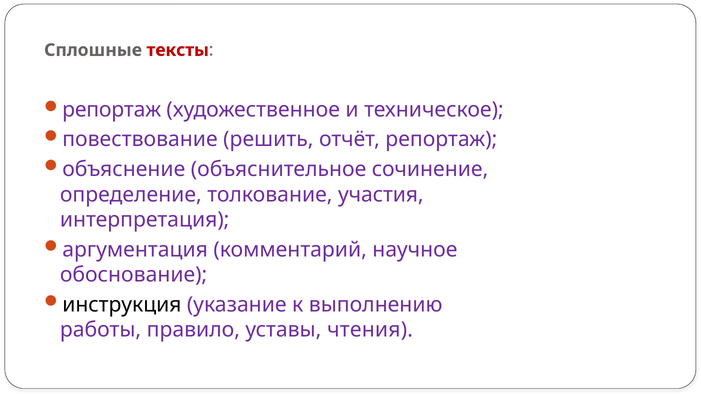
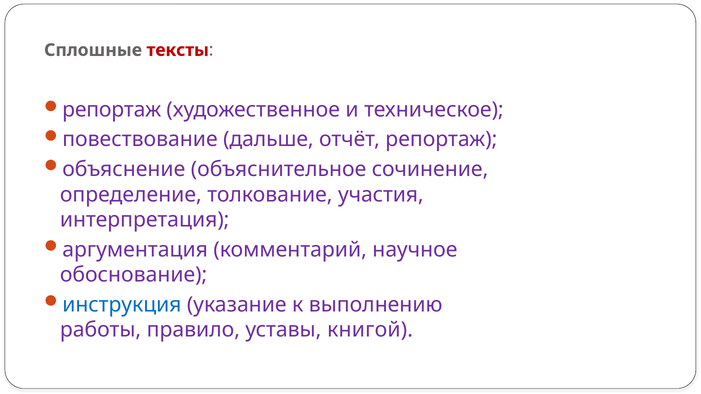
решить: решить -> дальше
инструкция colour: black -> blue
чтения: чтения -> книгой
